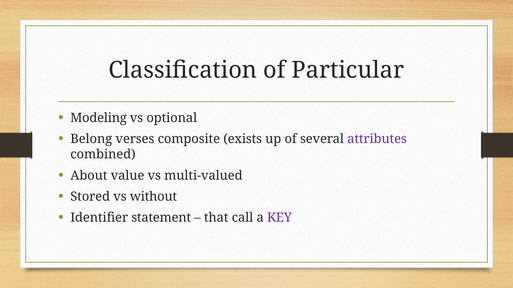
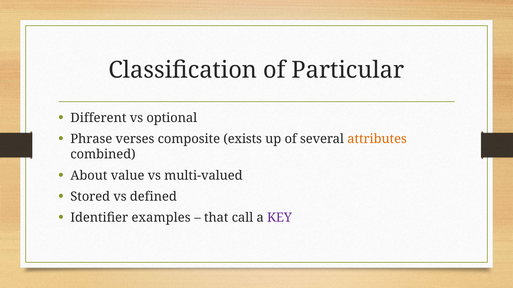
Modeling: Modeling -> Different
Belong: Belong -> Phrase
attributes colour: purple -> orange
without: without -> defined
statement: statement -> examples
